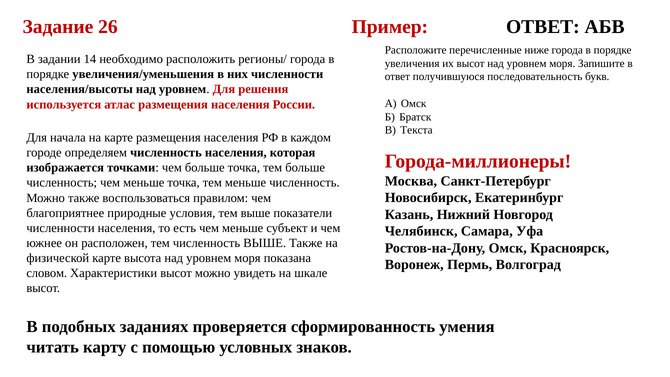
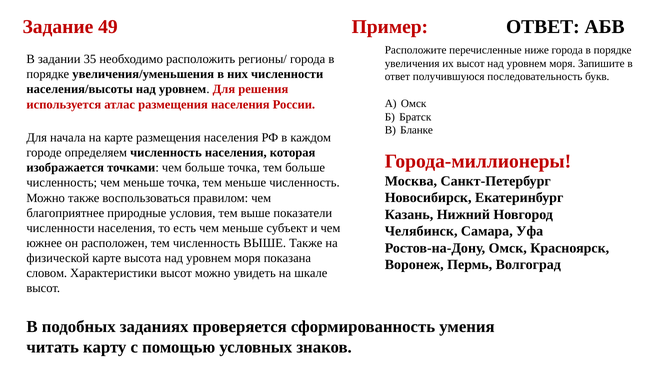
26: 26 -> 49
14: 14 -> 35
Текста: Текста -> Бланке
